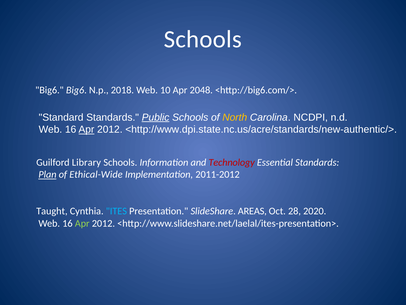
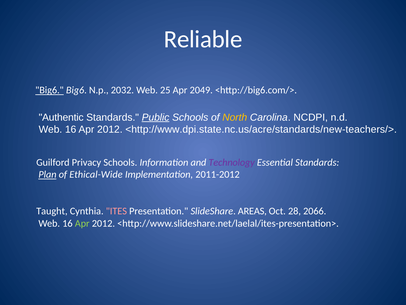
Schools at (203, 39): Schools -> Reliable
Big6 at (50, 90) underline: none -> present
2018: 2018 -> 2032
10: 10 -> 25
2048: 2048 -> 2049
Standard: Standard -> Authentic
Apr at (86, 129) underline: present -> none
<http://www.dpi.state.nc.us/acre/standards/new-authentic/>: <http://www.dpi.state.nc.us/acre/standards/new-authentic/> -> <http://www.dpi.state.nc.us/acre/standards/new-teachers/>
Library: Library -> Privacy
Technology colour: red -> purple
ITES colour: light blue -> pink
2020: 2020 -> 2066
